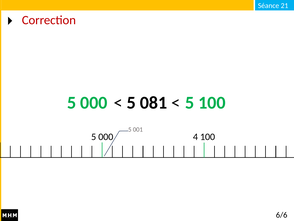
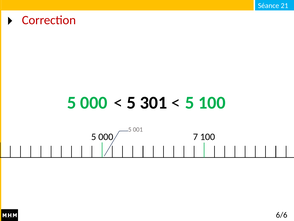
081: 081 -> 301
4: 4 -> 7
